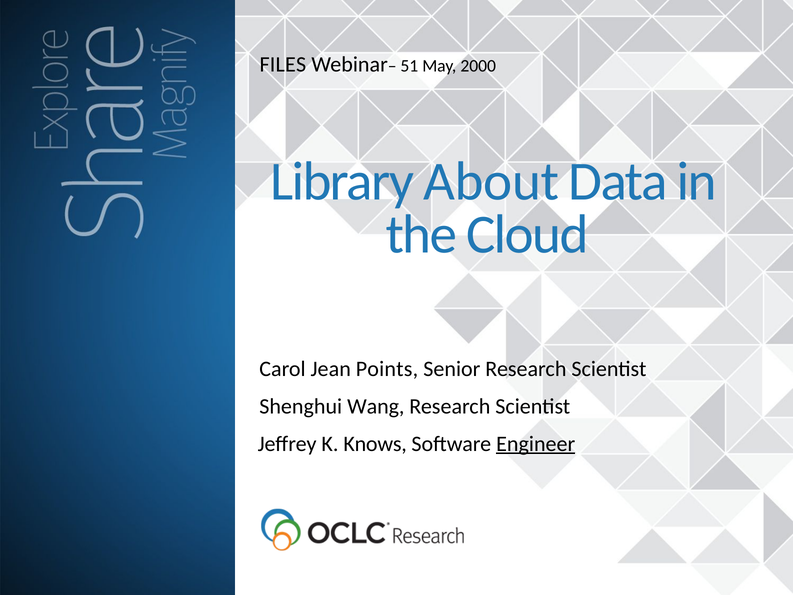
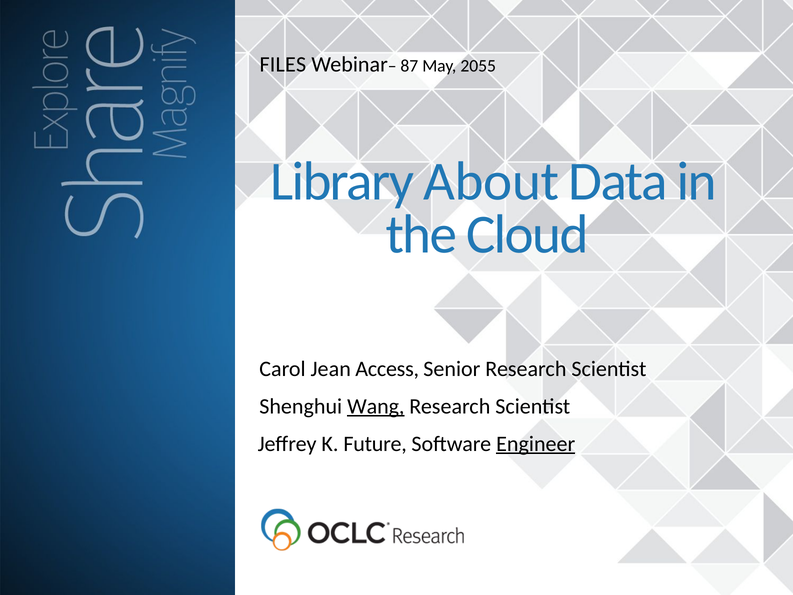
51: 51 -> 87
2000: 2000 -> 2055
Points: Points -> Access
Wang underline: none -> present
Knows: Knows -> Future
